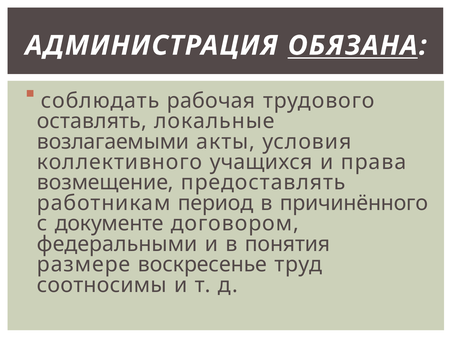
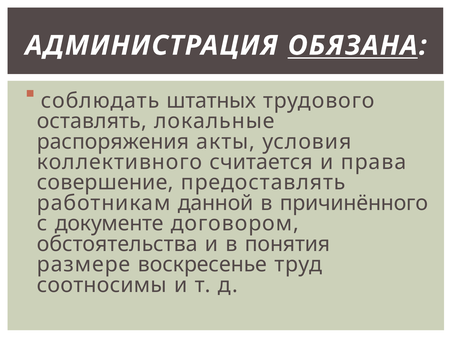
рабочая: рабочая -> штатных
возлагаемыми: возлагаемыми -> распоряжения
учащихся: учащихся -> считается
возмещение: возмещение -> совершение
период: период -> данной
федеральными: федеральными -> обстоятельства
